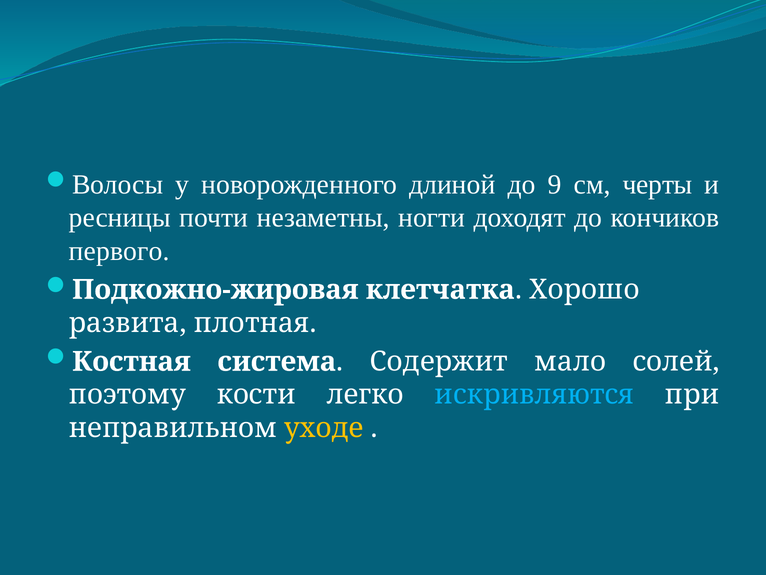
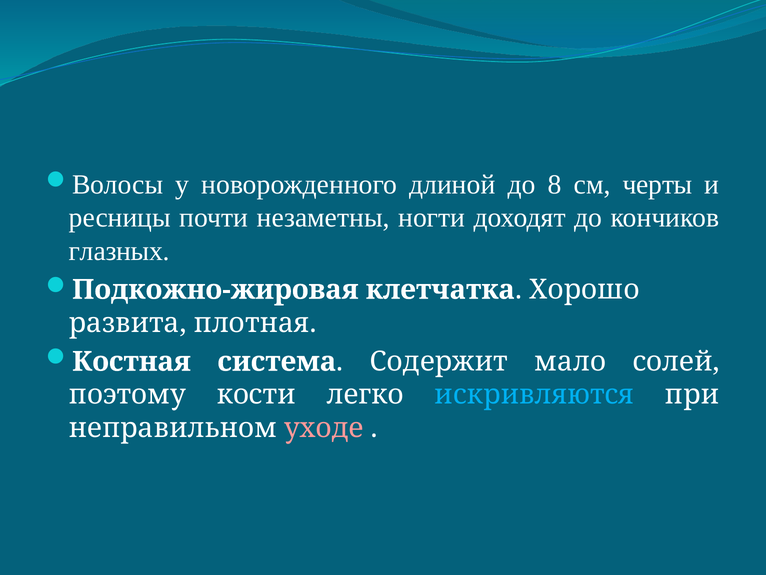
9: 9 -> 8
первого: первого -> глазных
уходе colour: yellow -> pink
